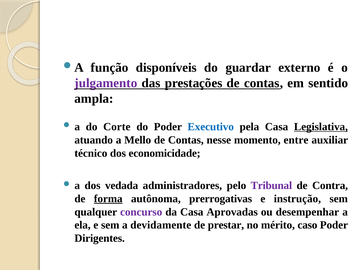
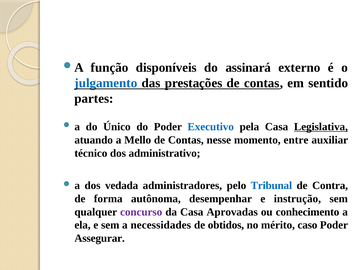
guardar: guardar -> assinará
julgamento colour: purple -> blue
ampla: ampla -> partes
Corte: Corte -> Único
economicidade: economicidade -> administrativo
Tribunal colour: purple -> blue
forma underline: present -> none
prerrogativas: prerrogativas -> desempenhar
desempenhar: desempenhar -> conhecimento
devidamente: devidamente -> necessidades
prestar: prestar -> obtidos
Dirigentes: Dirigentes -> Assegurar
